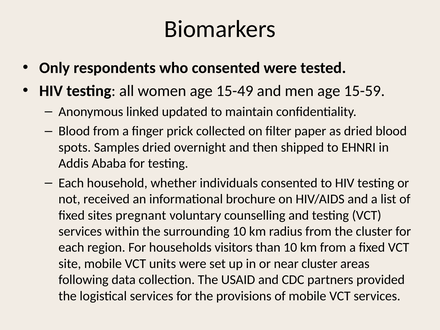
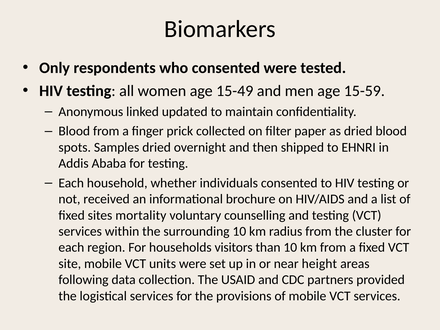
pregnant: pregnant -> mortality
near cluster: cluster -> height
